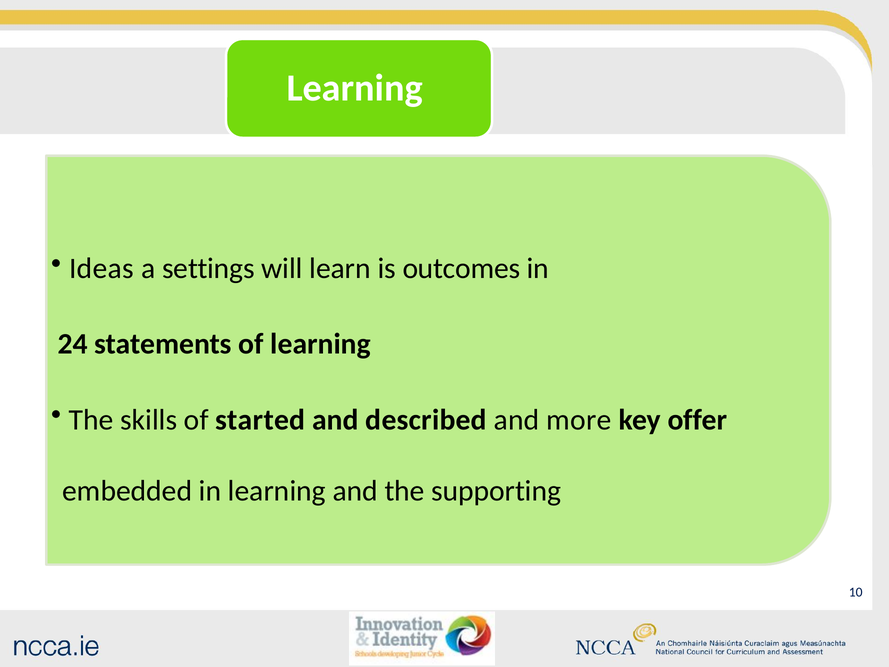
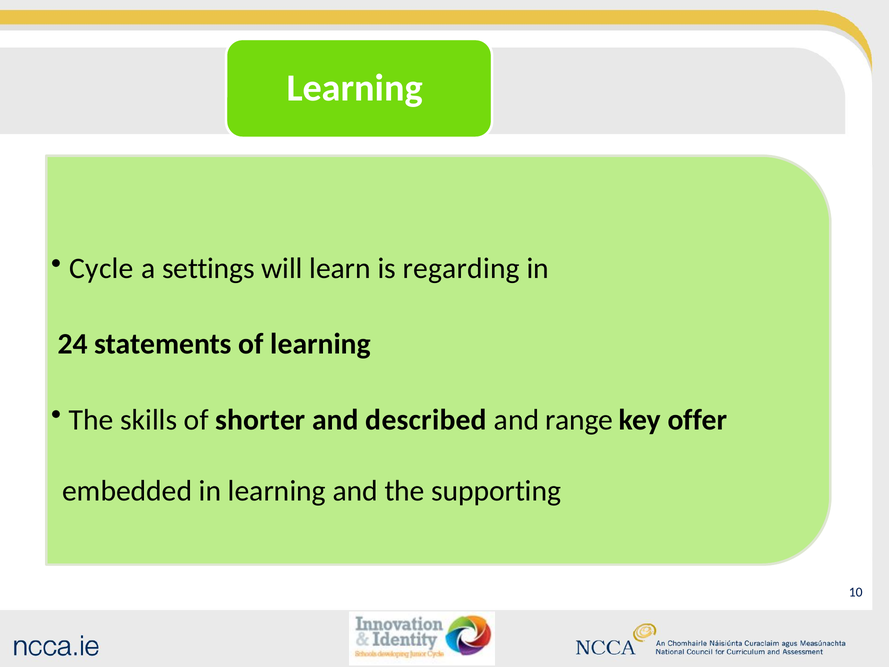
Ideas: Ideas -> Cycle
outcomes: outcomes -> regarding
started: started -> shorter
more: more -> range
